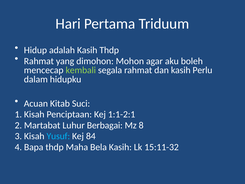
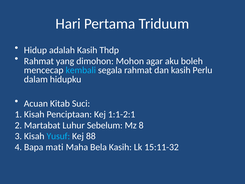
kembali colour: light green -> light blue
Berbagai: Berbagai -> Sebelum
84: 84 -> 88
Bapa thdp: thdp -> mati
